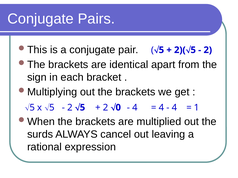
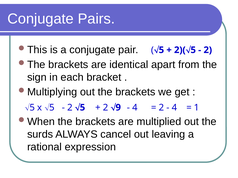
0: 0 -> 9
4 at (161, 108): 4 -> 2
